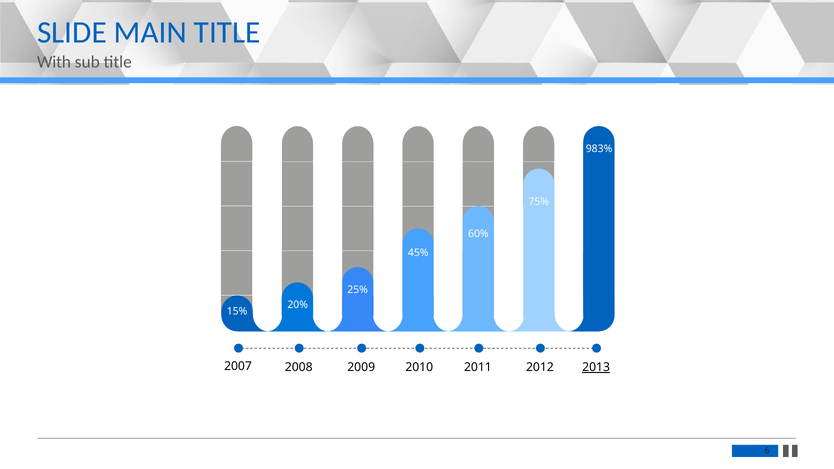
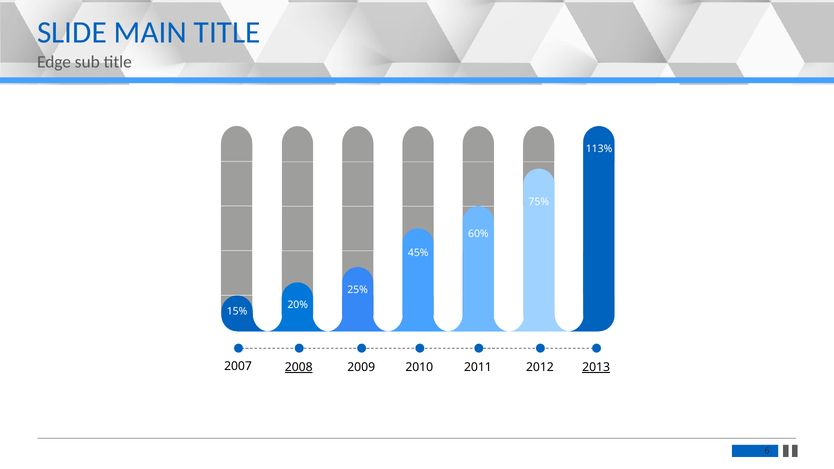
With: With -> Edge
983%: 983% -> 113%
2008 underline: none -> present
